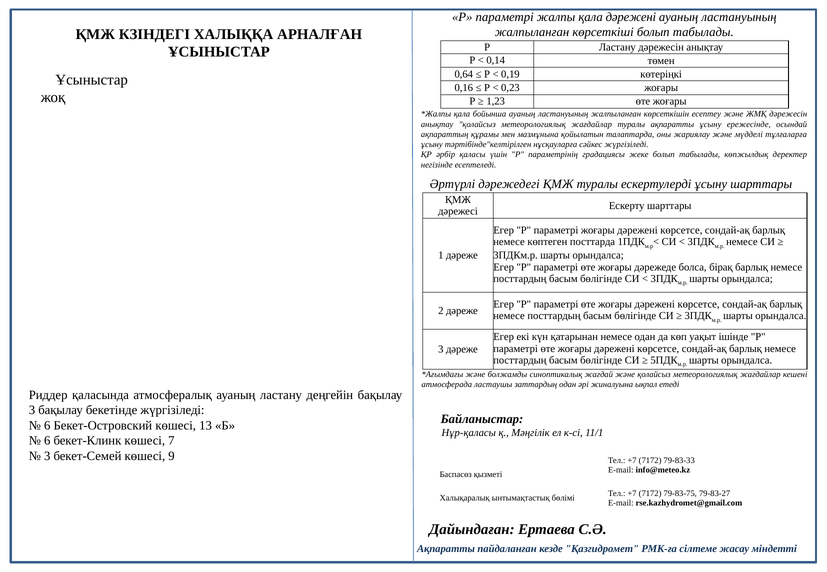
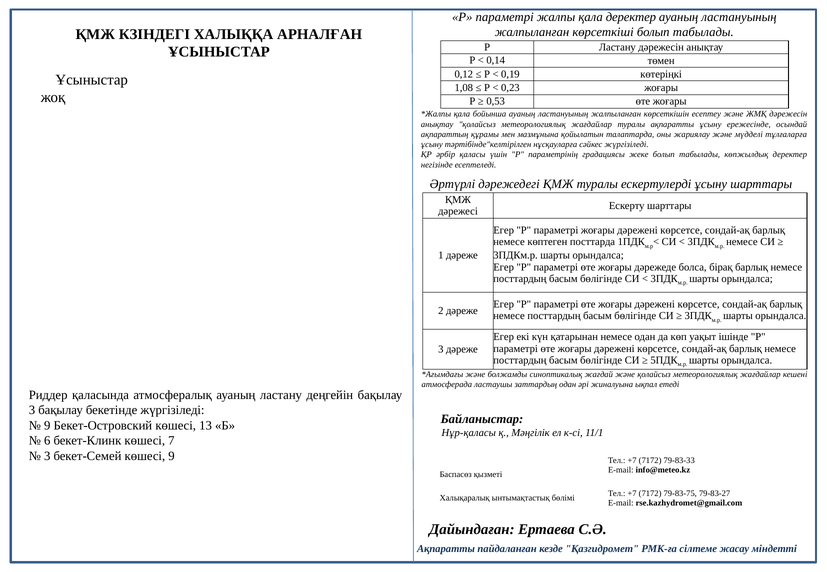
қала дәрежені: дәрежені -> деректер
0,64: 0,64 -> 0,12
0,16: 0,16 -> 1,08
1,23: 1,23 -> 0,53
6 at (47, 426): 6 -> 9
